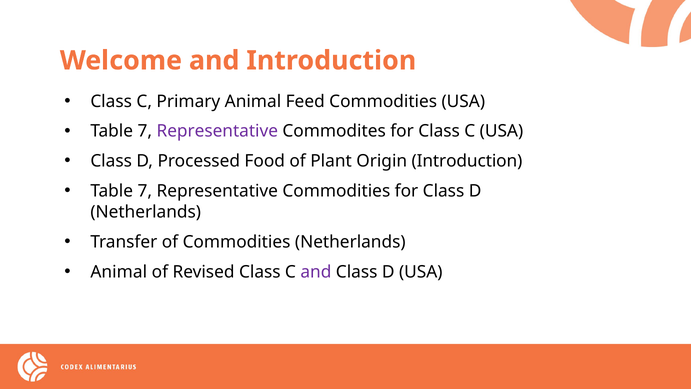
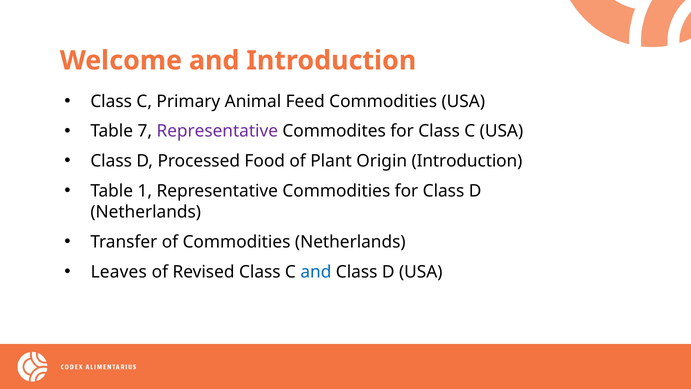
7 at (145, 191): 7 -> 1
Animal at (119, 272): Animal -> Leaves
and at (316, 272) colour: purple -> blue
